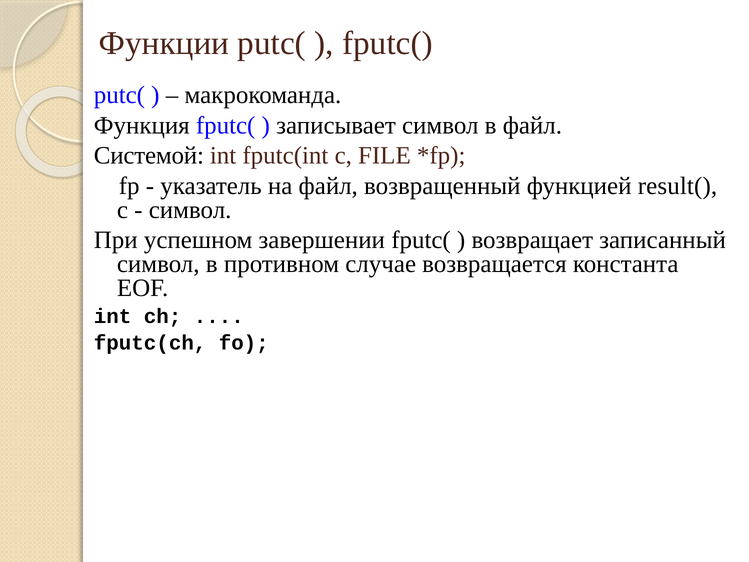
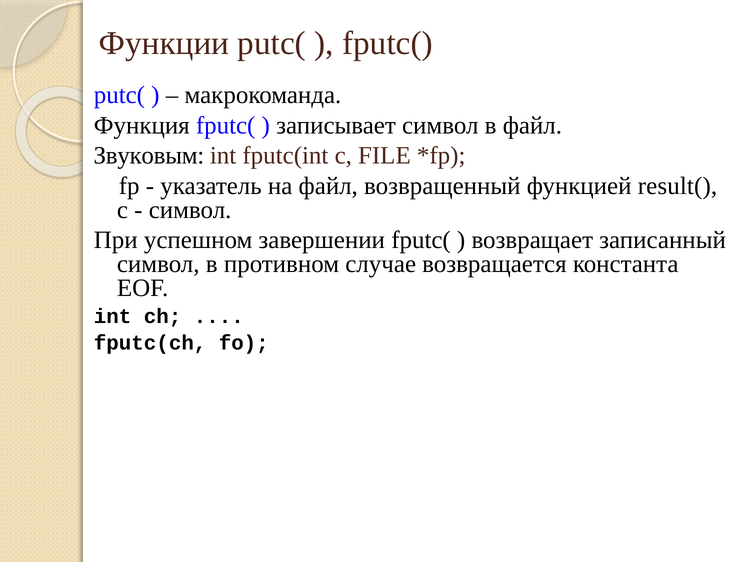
Системой: Системой -> Звуковым
